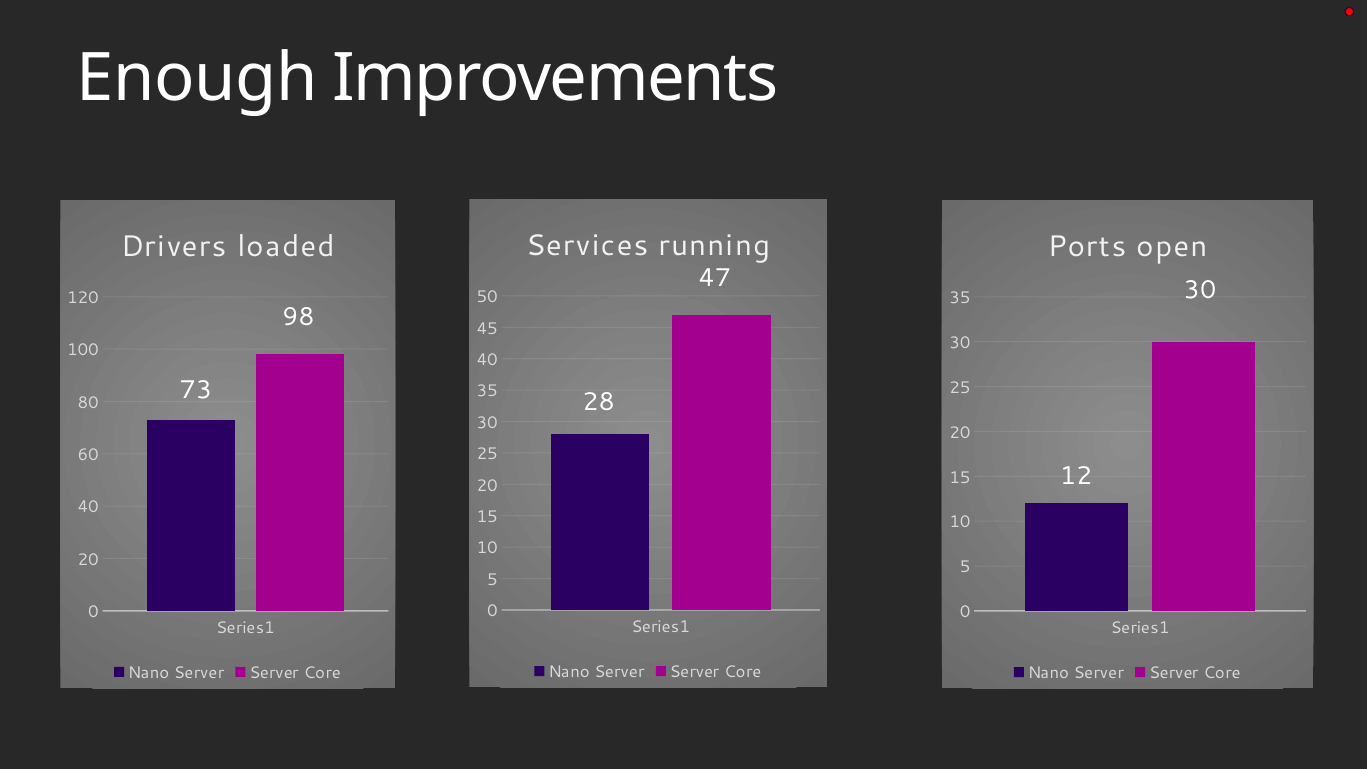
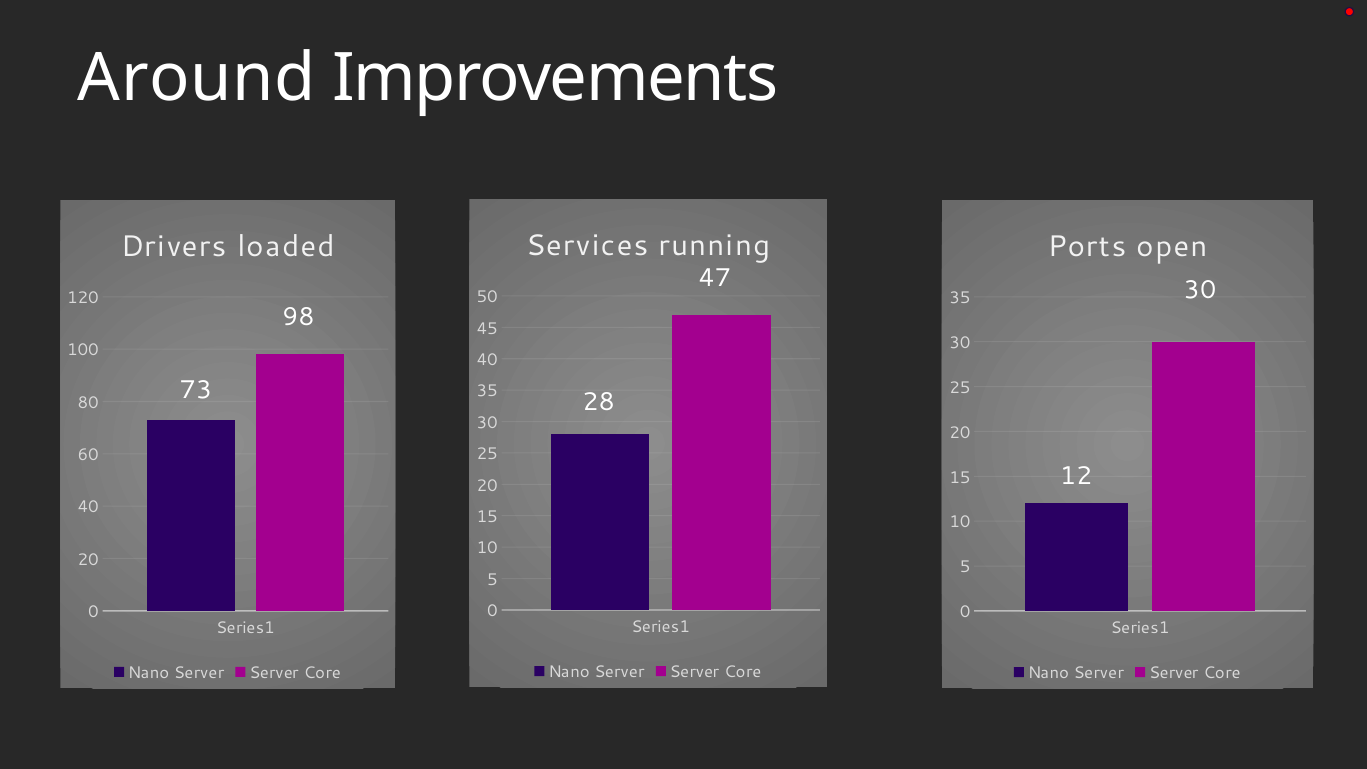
Enough: Enough -> Around
